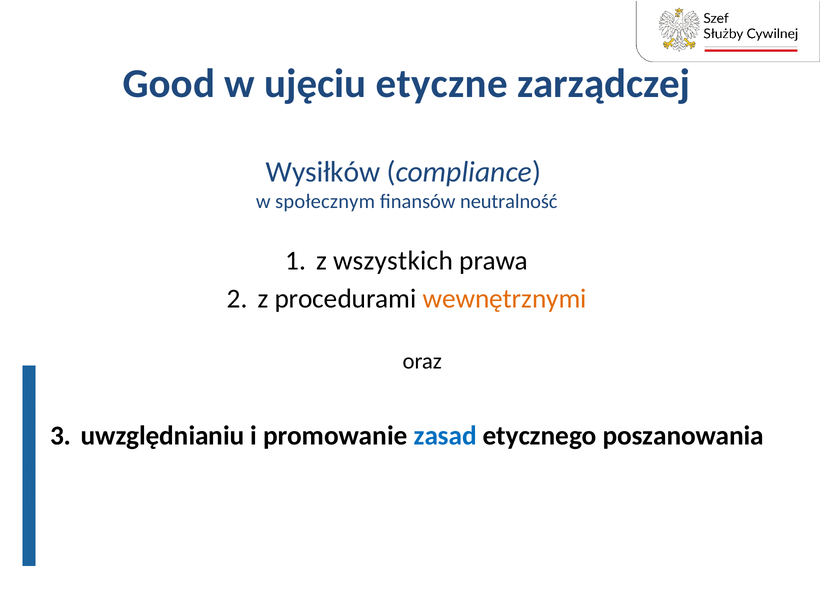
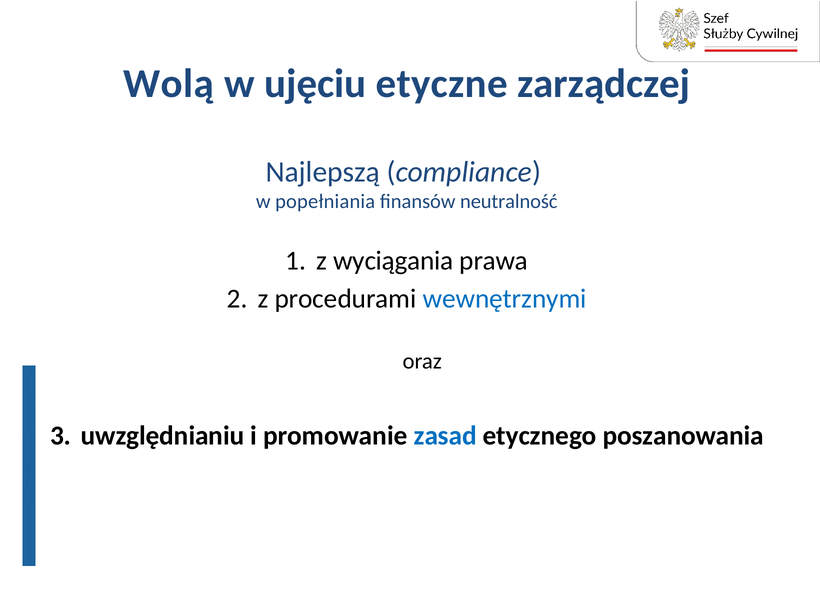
Good: Good -> Wolą
Wysiłków: Wysiłków -> Najlepszą
społecznym: społecznym -> popełniania
wszystkich: wszystkich -> wyciągania
wewnętrznymi colour: orange -> blue
